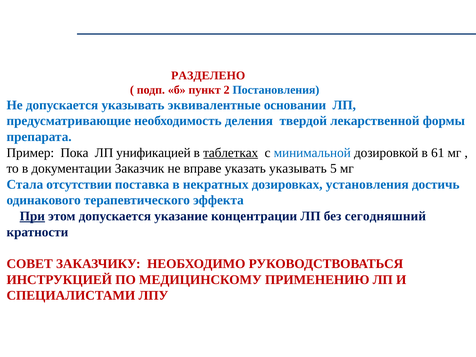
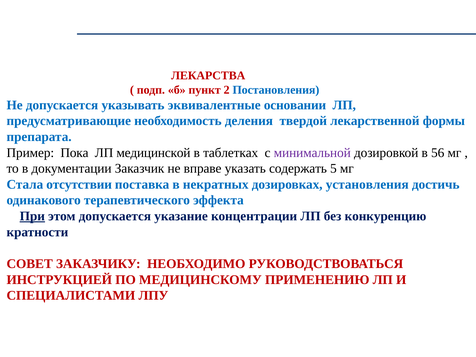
РАЗДЕЛЕНО: РАЗДЕЛЕНО -> ЛЕКАРСТВА
унификацией: унификацией -> медицинской
таблетках underline: present -> none
минимальной colour: blue -> purple
61: 61 -> 56
указать указывать: указывать -> содержать
сегодняшний: сегодняшний -> конкуренцию
